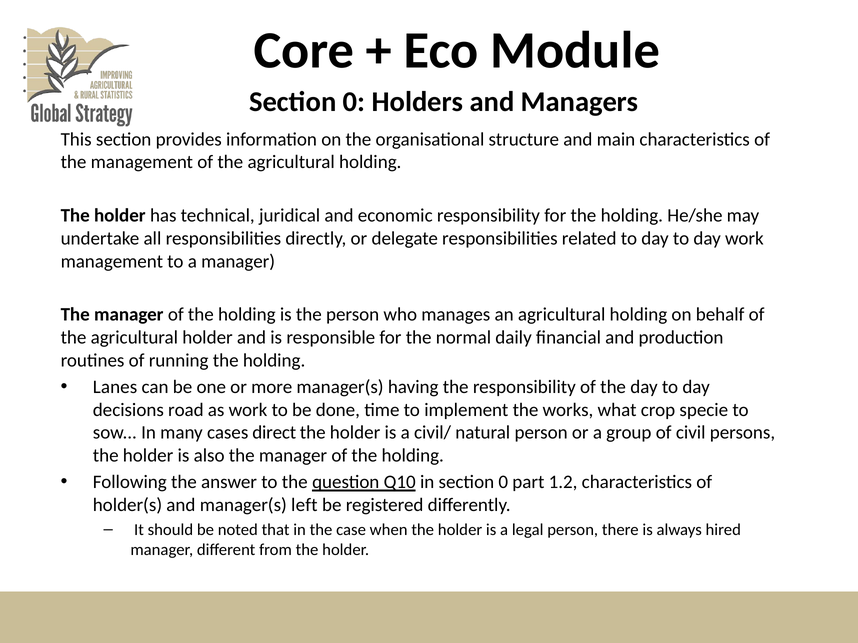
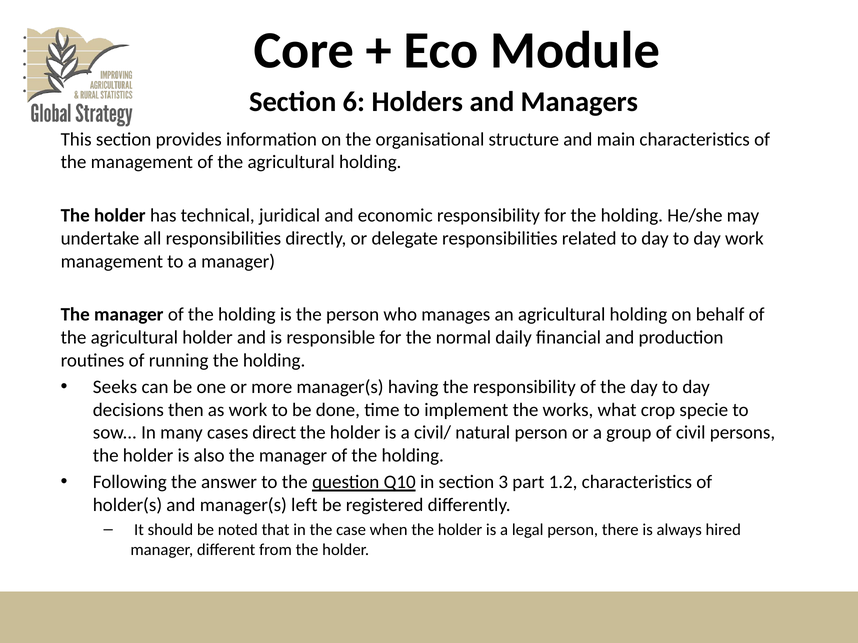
0 at (354, 102): 0 -> 6
Lanes: Lanes -> Seeks
road: road -> then
in section 0: 0 -> 3
